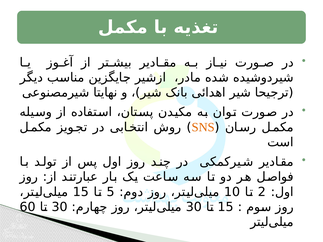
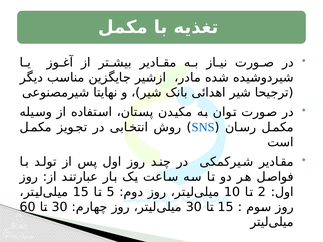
SNS colour: orange -> blue
